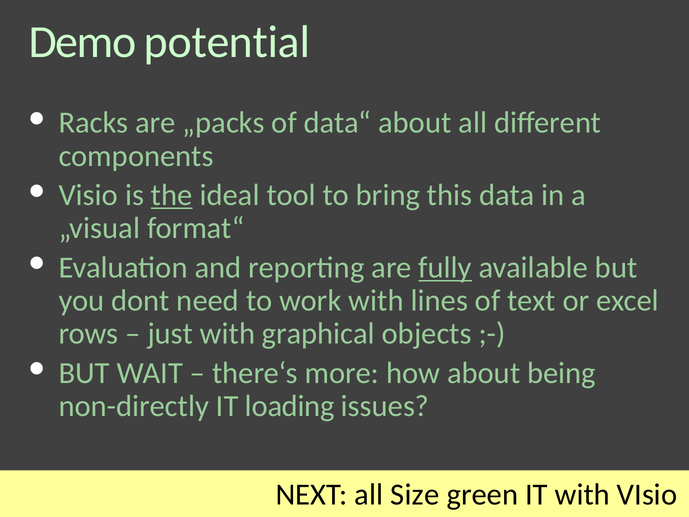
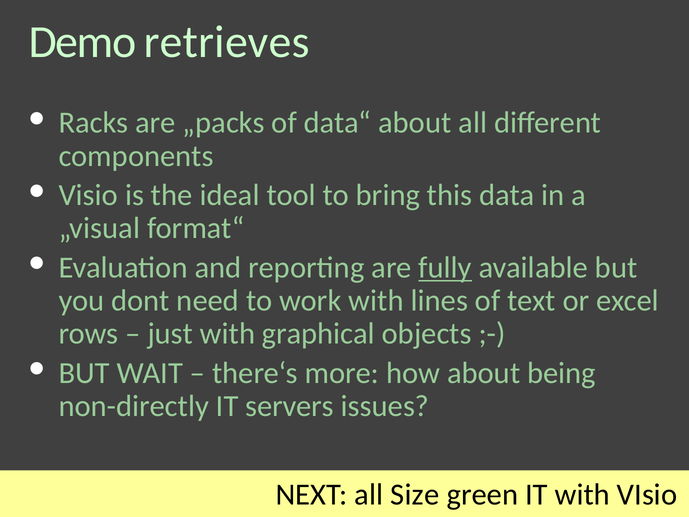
potential: potential -> retrieves
the underline: present -> none
loading: loading -> servers
